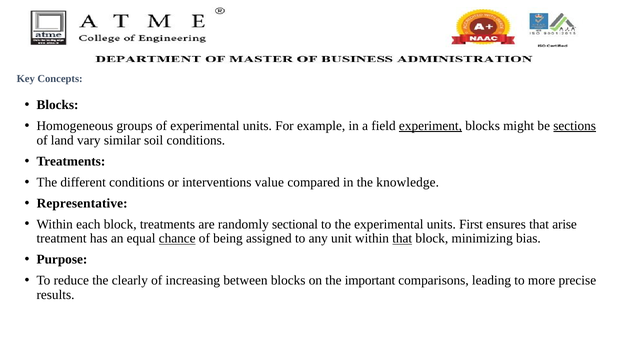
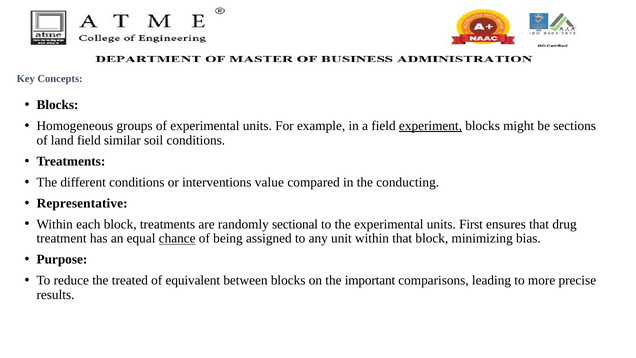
sections underline: present -> none
land vary: vary -> field
knowledge: knowledge -> conducting
arise: arise -> drug
that at (402, 238) underline: present -> none
clearly: clearly -> treated
increasing: increasing -> equivalent
